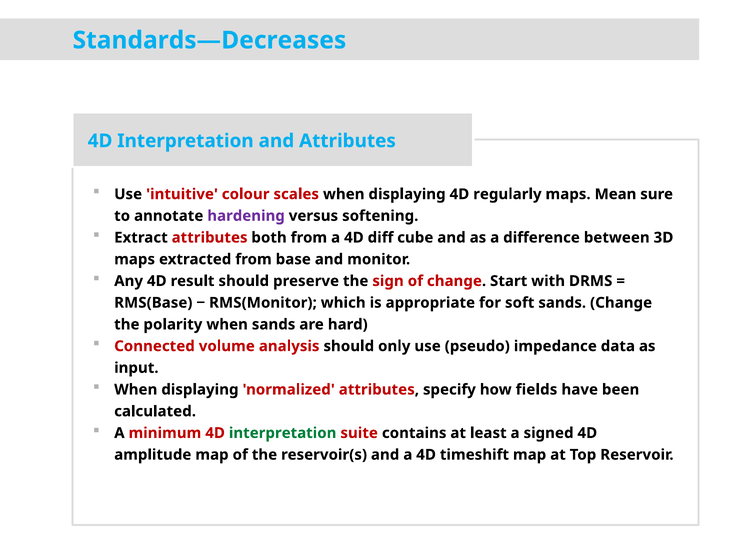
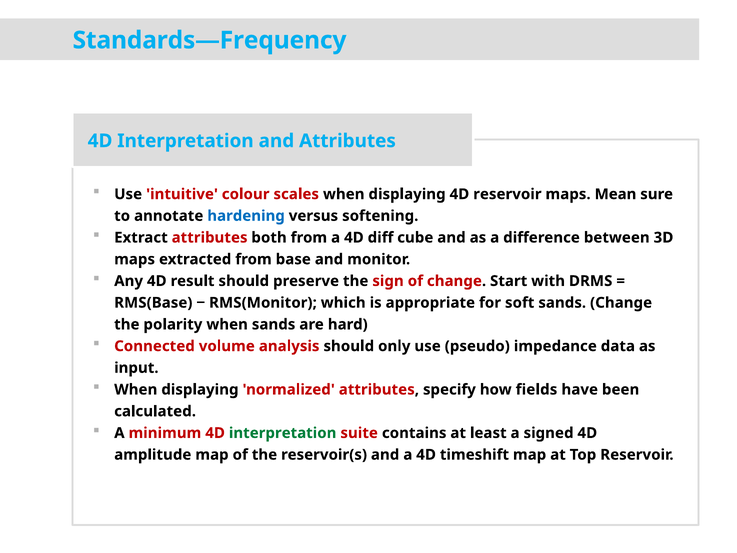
Standards—Decreases: Standards—Decreases -> Standards—Frequency
4D regularly: regularly -> reservoir
hardening colour: purple -> blue
